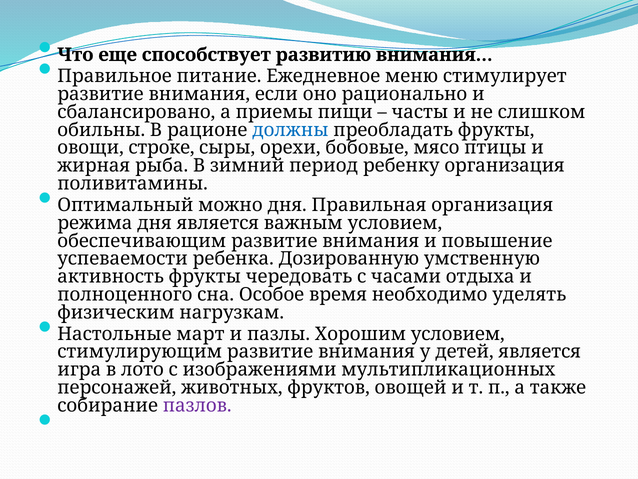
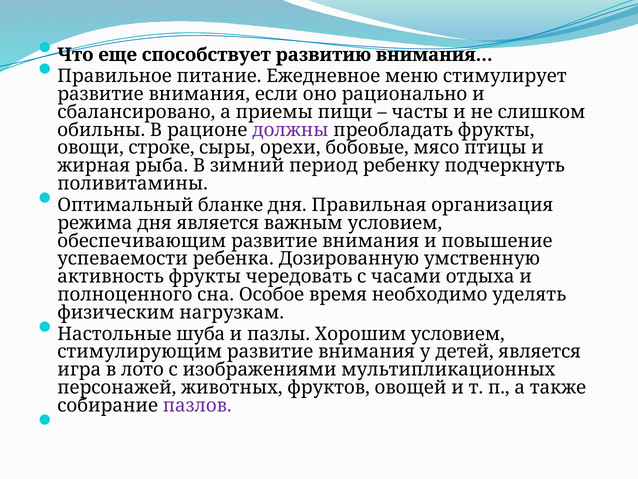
должны colour: blue -> purple
ребенку организация: организация -> подчеркнуть
можно: можно -> бланке
март: март -> шуба
